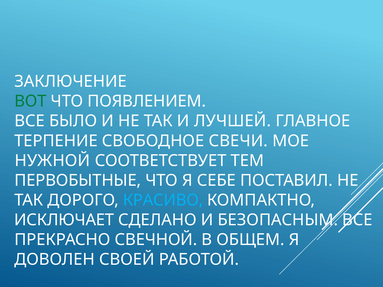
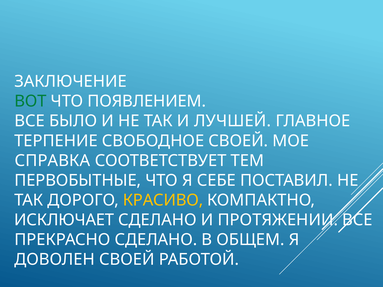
СВОБОДНОЕ СВЕЧИ: СВЕЧИ -> СВОЕЙ
НУЖНОЙ: НУЖНОЙ -> СПРАВКА
КРАСИВО colour: light blue -> yellow
БЕЗОПАСНЫМ: БЕЗОПАСНЫМ -> ПРОТЯЖЕНИИ
ПРЕКРАСНО СВЕЧНОЙ: СВЕЧНОЙ -> СДЕЛАНО
